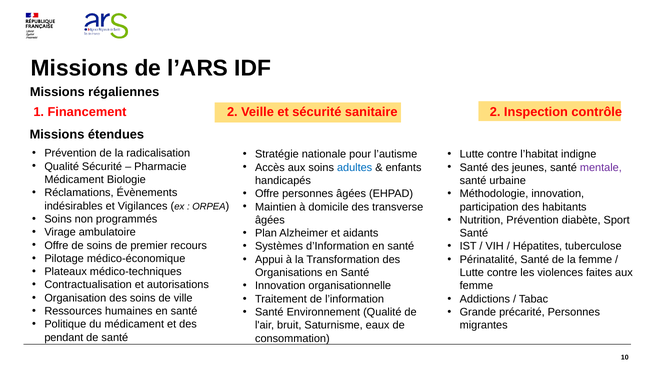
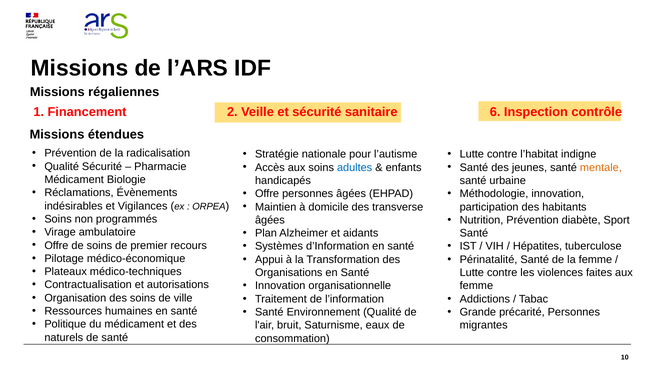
sanitaire 2: 2 -> 6
mentale colour: purple -> orange
pendant: pendant -> naturels
